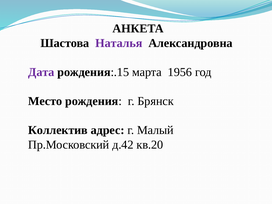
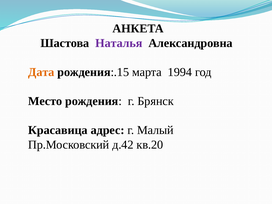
Дата colour: purple -> orange
1956: 1956 -> 1994
Коллектив: Коллектив -> Красавица
